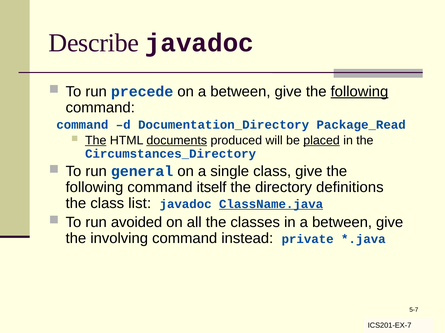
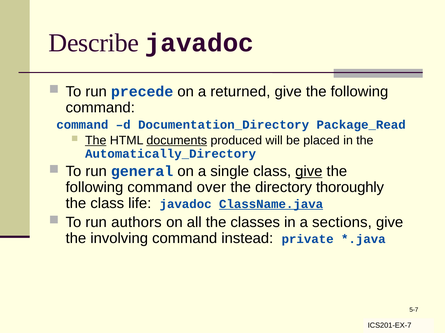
on a between: between -> returned
following at (359, 92) underline: present -> none
placed underline: present -> none
Circumstances_Directory: Circumstances_Directory -> Automatically_Directory
give at (309, 172) underline: none -> present
itself: itself -> over
definitions: definitions -> thoroughly
list: list -> life
avoided: avoided -> authors
in a between: between -> sections
